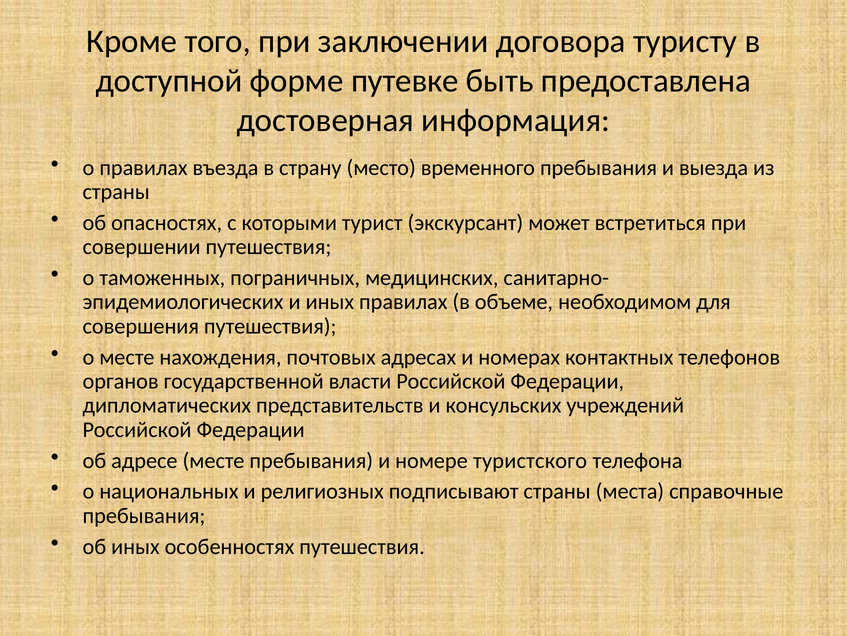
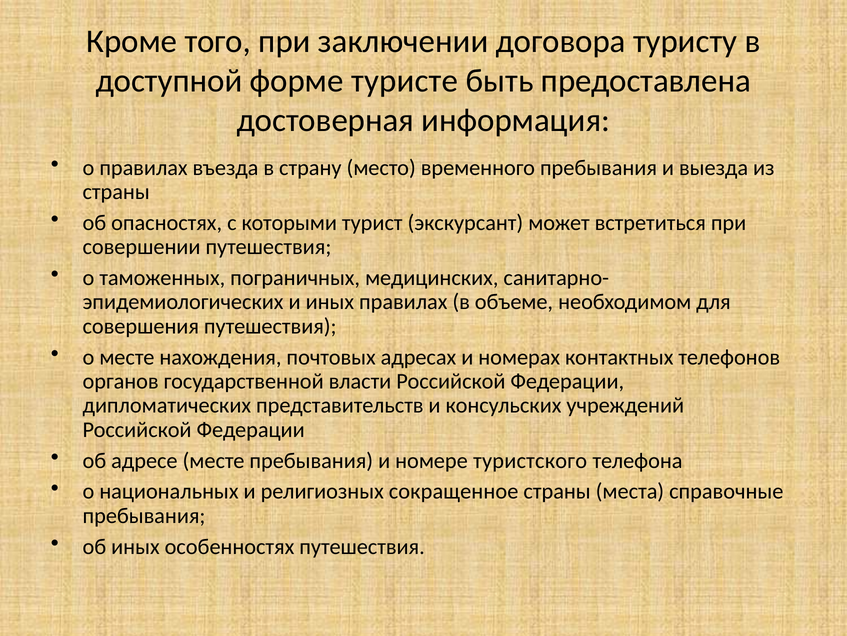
путевке: путевке -> туристе
подписывают: подписывают -> сокращенное
